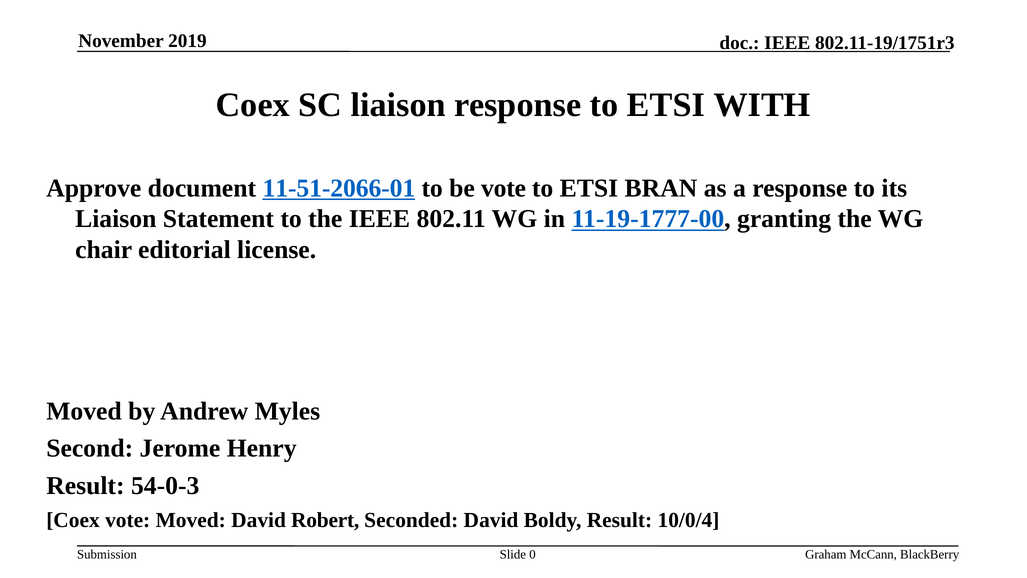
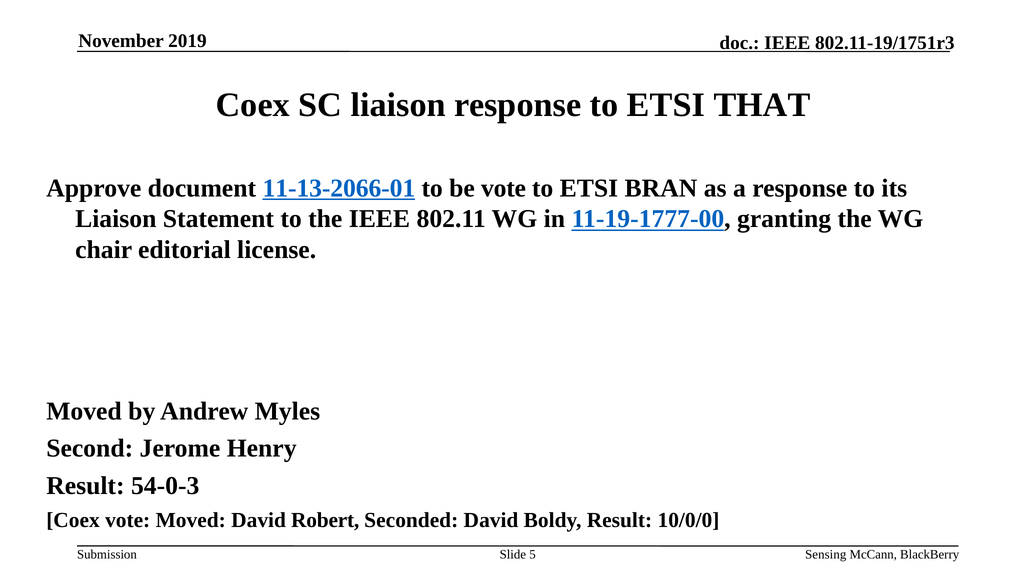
WITH: WITH -> THAT
11-51-2066-01: 11-51-2066-01 -> 11-13-2066-01
10/0/4: 10/0/4 -> 10/0/0
0: 0 -> 5
Graham: Graham -> Sensing
